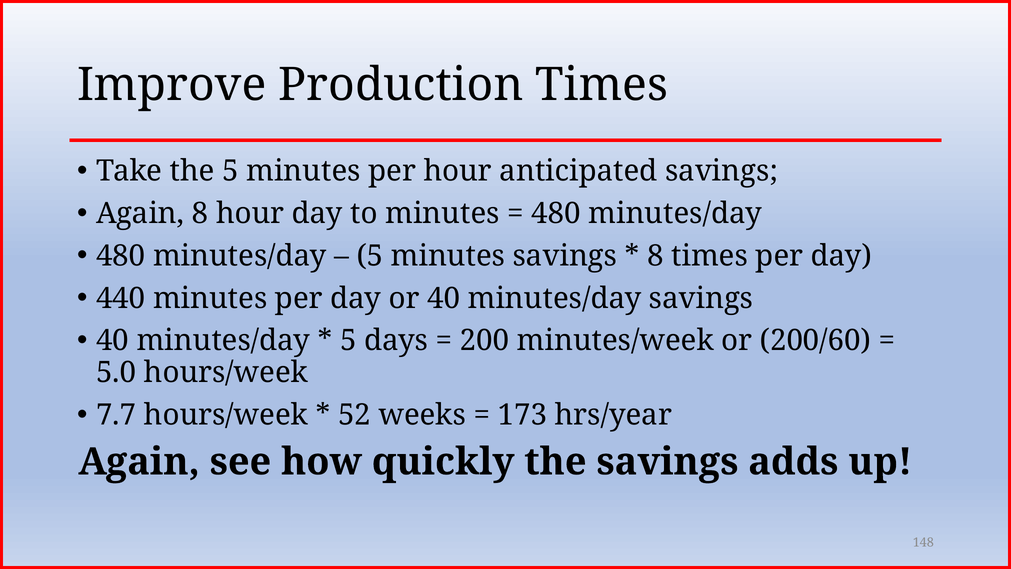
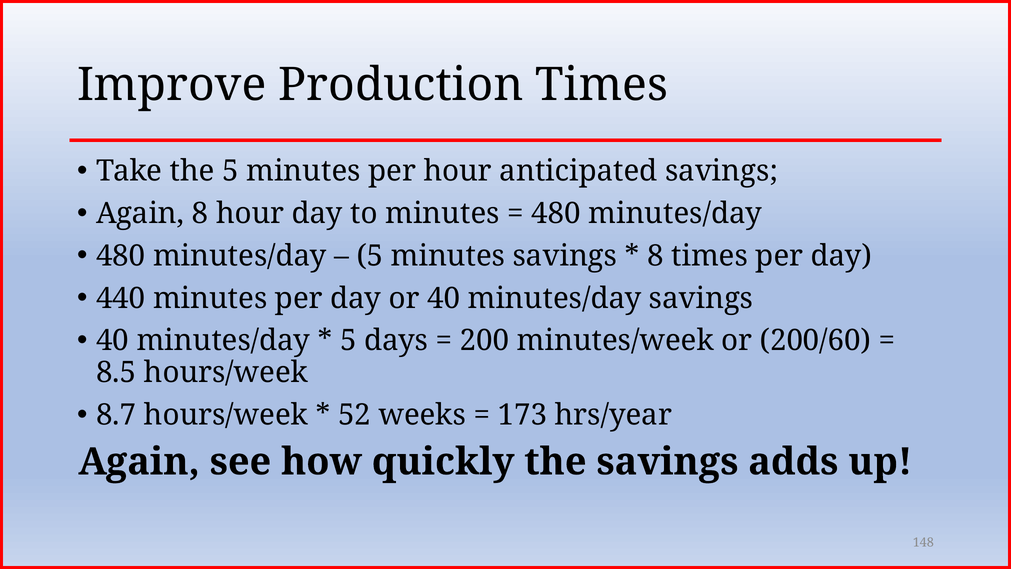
5.0: 5.0 -> 8.5
7.7: 7.7 -> 8.7
